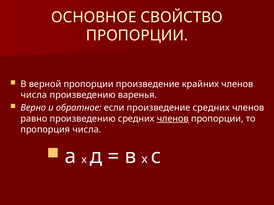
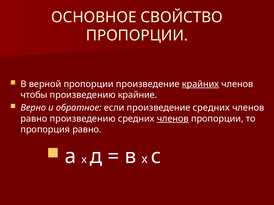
крайних underline: none -> present
числа at (34, 95): числа -> чтобы
варенья: варенья -> крайние
пропорция числа: числа -> равно
